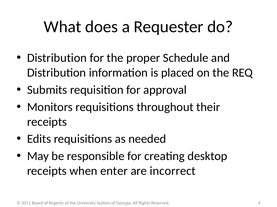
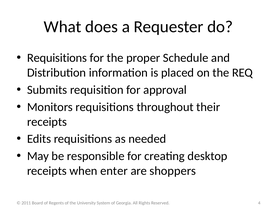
Distribution at (57, 58): Distribution -> Requisitions
incorrect: incorrect -> shoppers
